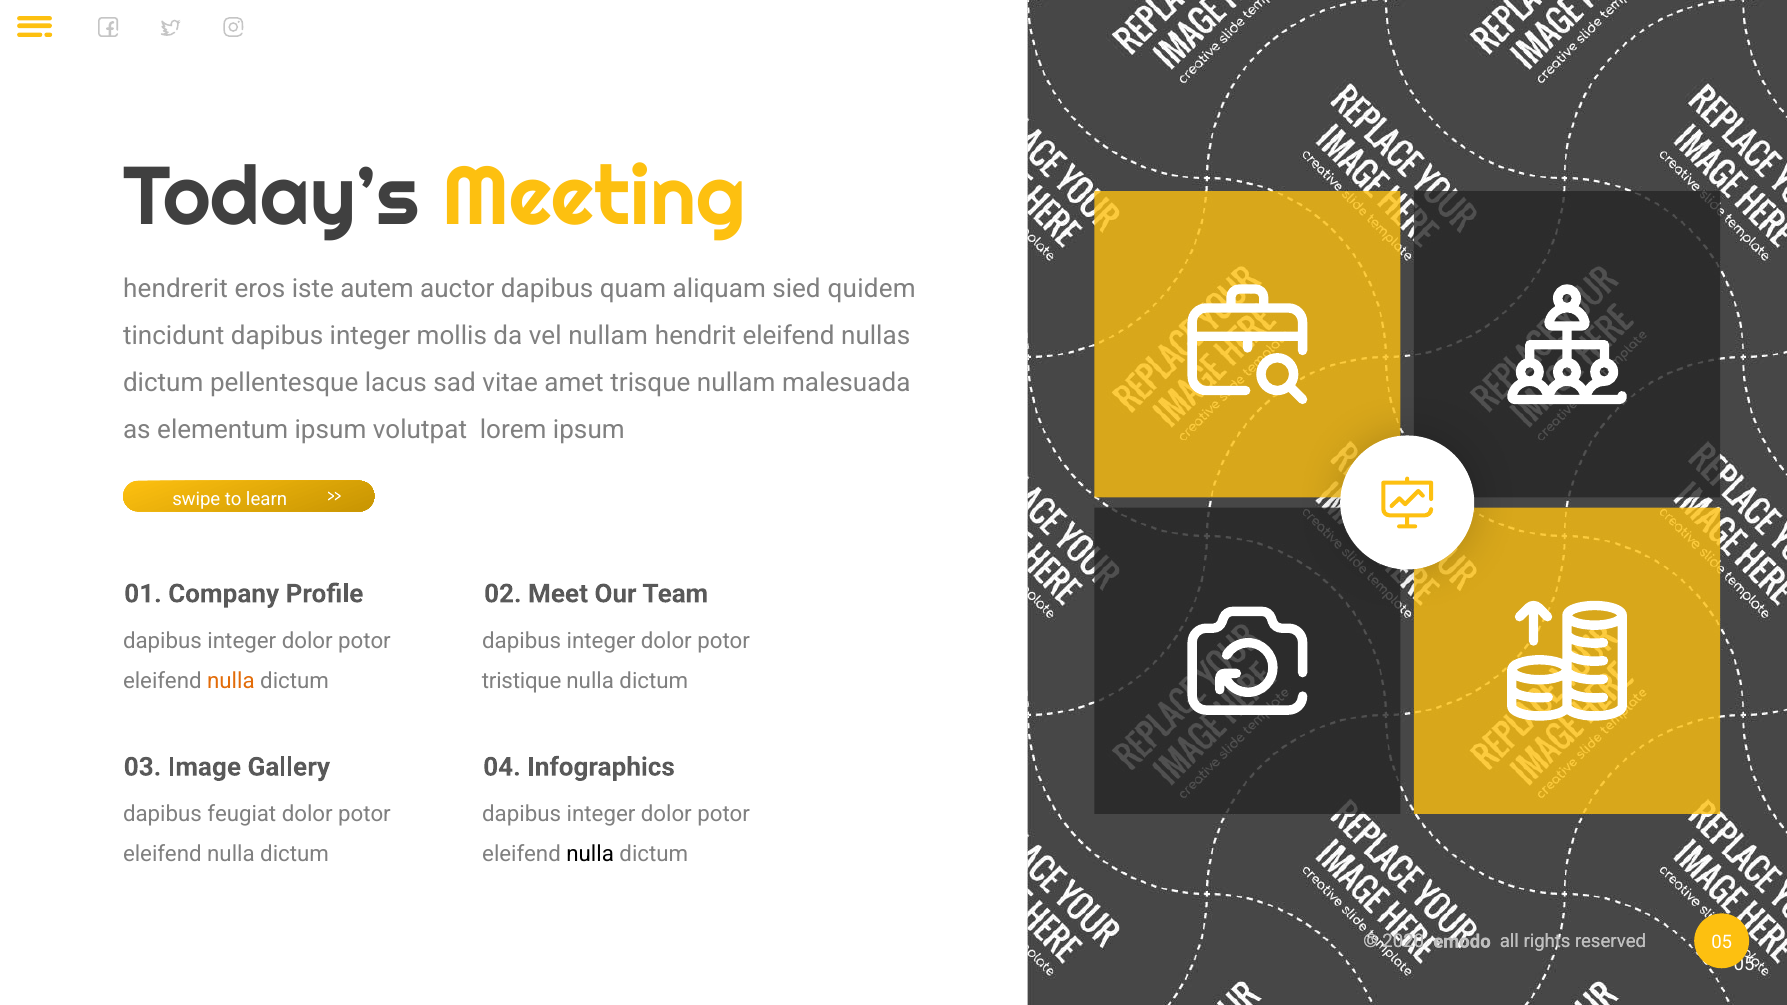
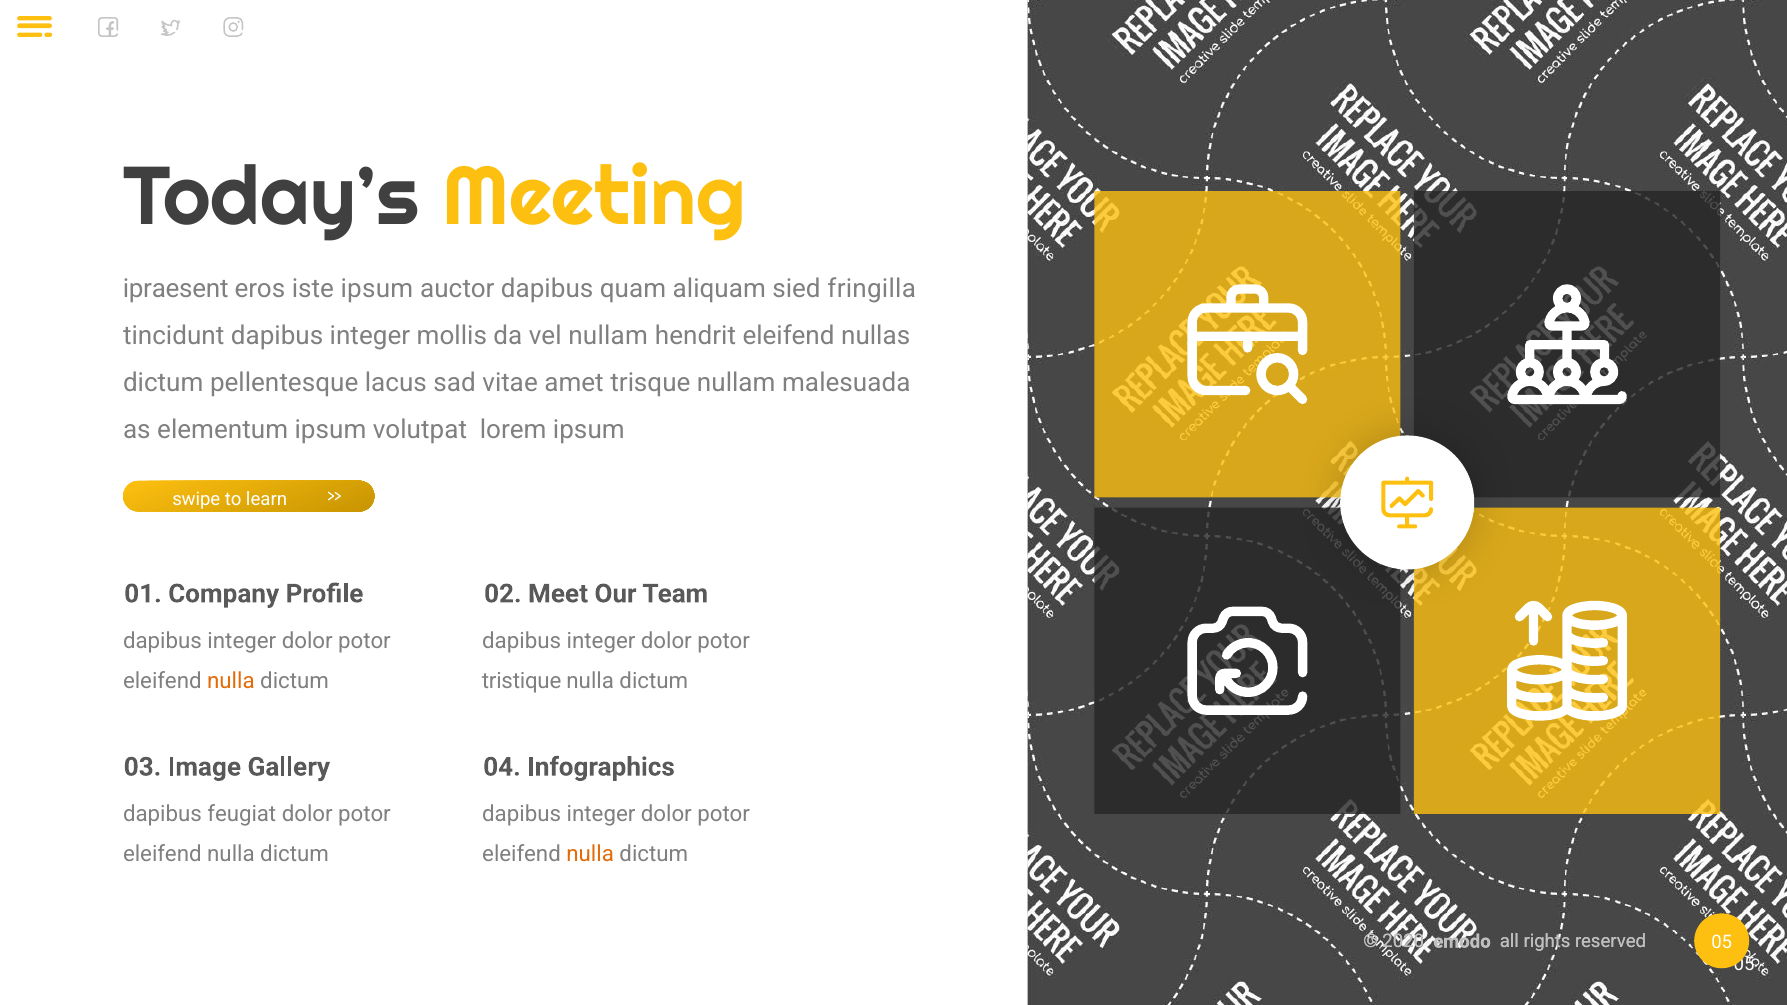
hendrerit: hendrerit -> ipraesent
iste autem: autem -> ipsum
quidem: quidem -> fringilla
nulla at (590, 854) colour: black -> orange
